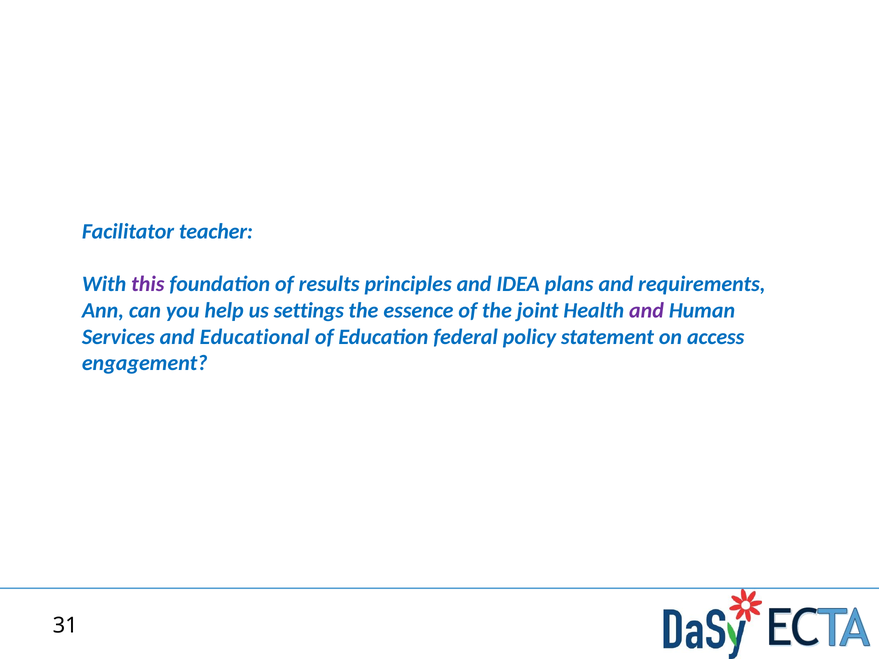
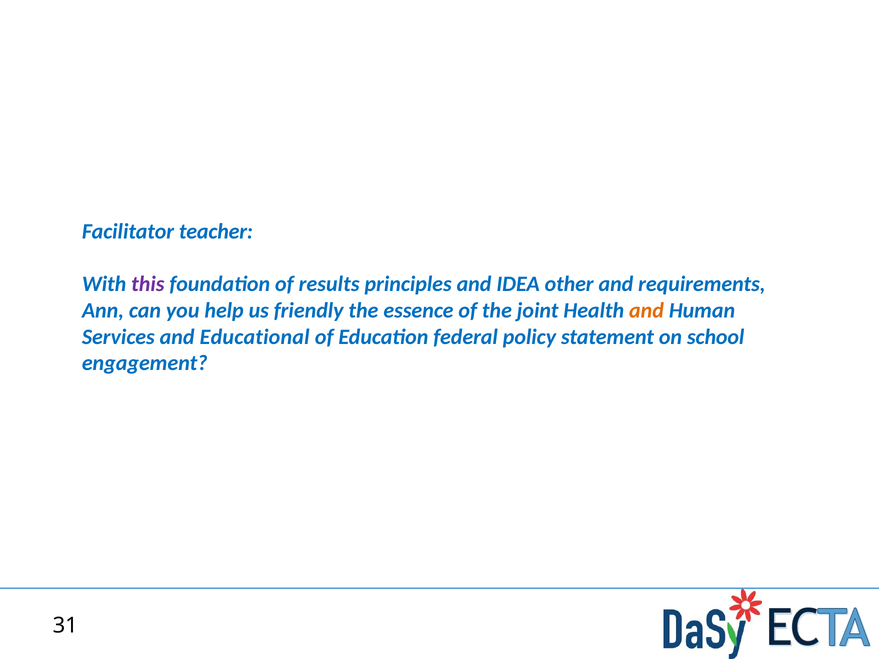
plans: plans -> other
settings: settings -> friendly
and at (647, 311) colour: purple -> orange
access: access -> school
